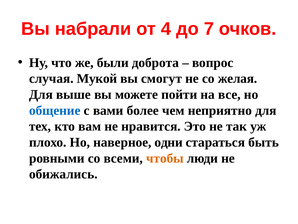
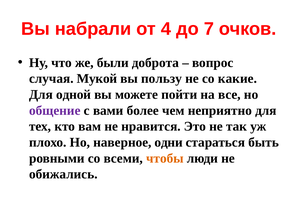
смогут: смогут -> пользу
желая: желая -> какие
выше: выше -> одной
общение colour: blue -> purple
